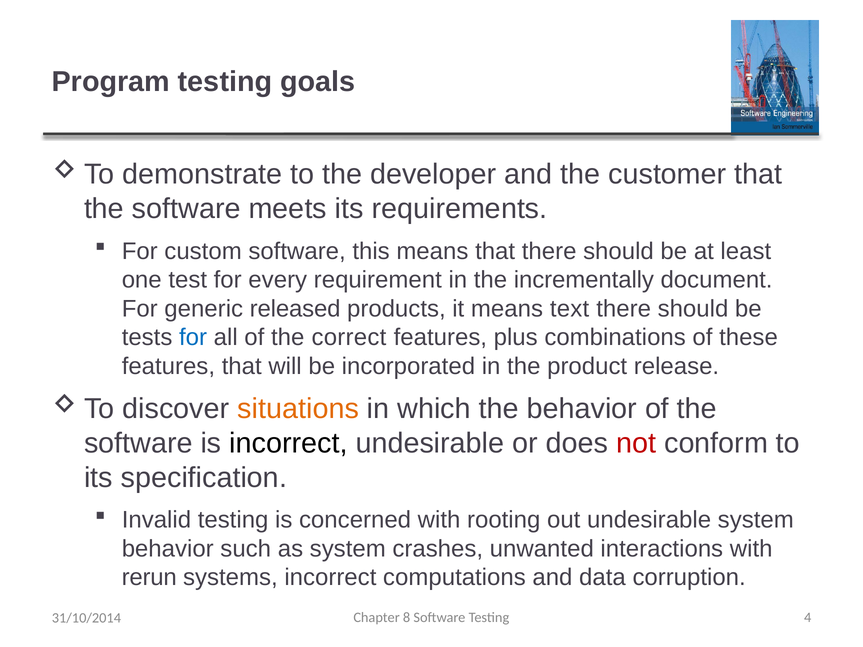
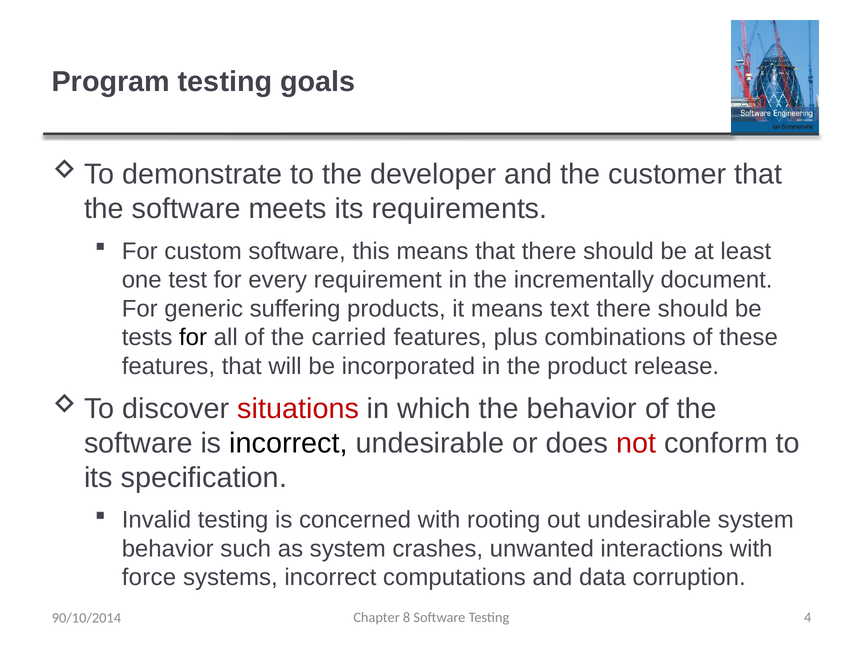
released: released -> suffering
for at (193, 338) colour: blue -> black
correct: correct -> carried
situations colour: orange -> red
rerun: rerun -> force
31/10/2014: 31/10/2014 -> 90/10/2014
